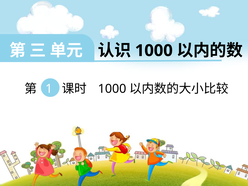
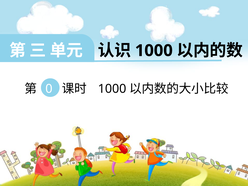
1: 1 -> 0
